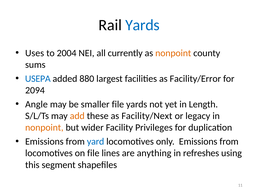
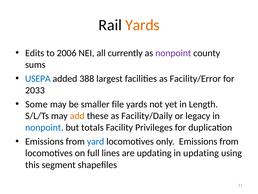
Yards at (143, 25) colour: blue -> orange
Uses: Uses -> Edits
2004: 2004 -> 2006
nonpoint at (173, 53) colour: orange -> purple
880: 880 -> 388
2094: 2094 -> 2033
Angle: Angle -> Some
Facility/Next: Facility/Next -> Facility/Daily
nonpoint at (44, 127) colour: orange -> blue
wider: wider -> totals
on file: file -> full
are anything: anything -> updating
in refreshes: refreshes -> updating
